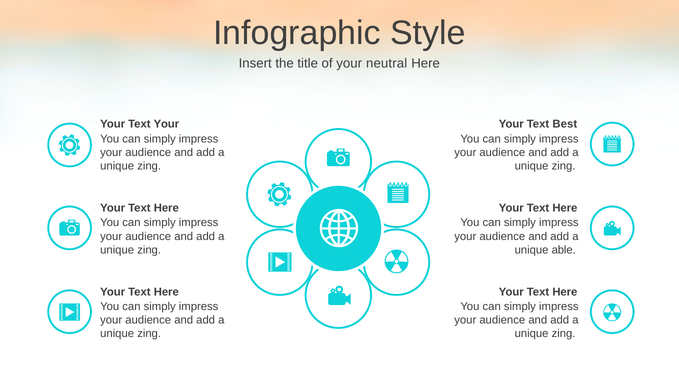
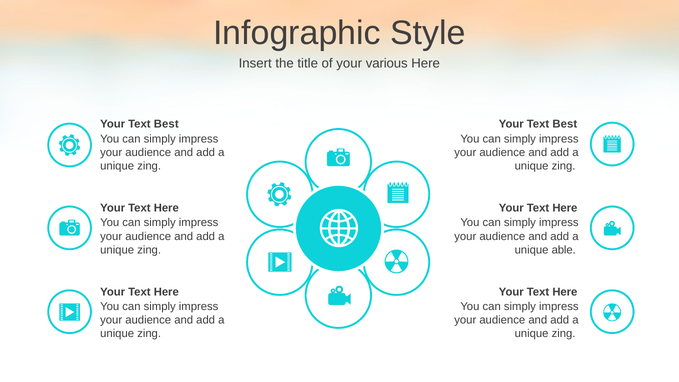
neutral: neutral -> various
Your at (166, 124): Your -> Best
